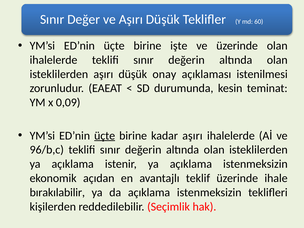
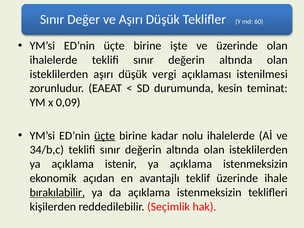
onay: onay -> vergi
kadar aşırı: aşırı -> nolu
96/b,c: 96/b,c -> 34/b,c
bırakılabilir underline: none -> present
